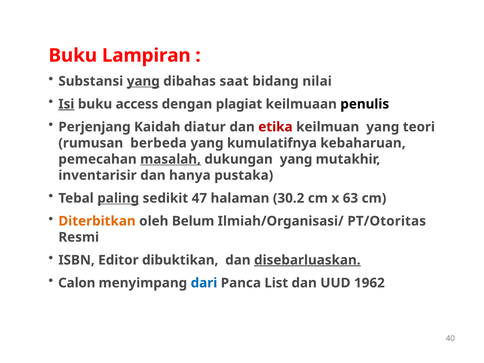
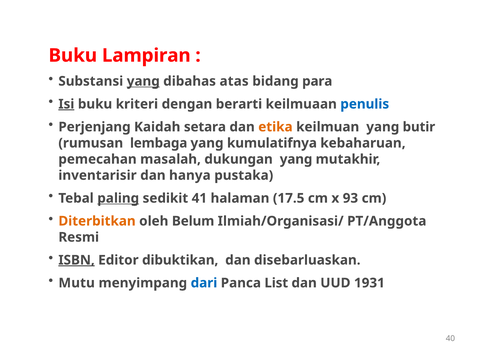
saat: saat -> atas
nilai: nilai -> para
access: access -> kriteri
plagiat: plagiat -> berarti
penulis colour: black -> blue
diatur: diatur -> setara
etika colour: red -> orange
teori: teori -> butir
berbeda: berbeda -> lembaga
masalah underline: present -> none
47: 47 -> 41
30.2: 30.2 -> 17.5
63: 63 -> 93
PT/Otoritas: PT/Otoritas -> PT/Anggota
ISBN underline: none -> present
disebarluaskan underline: present -> none
Calon: Calon -> Mutu
1962: 1962 -> 1931
